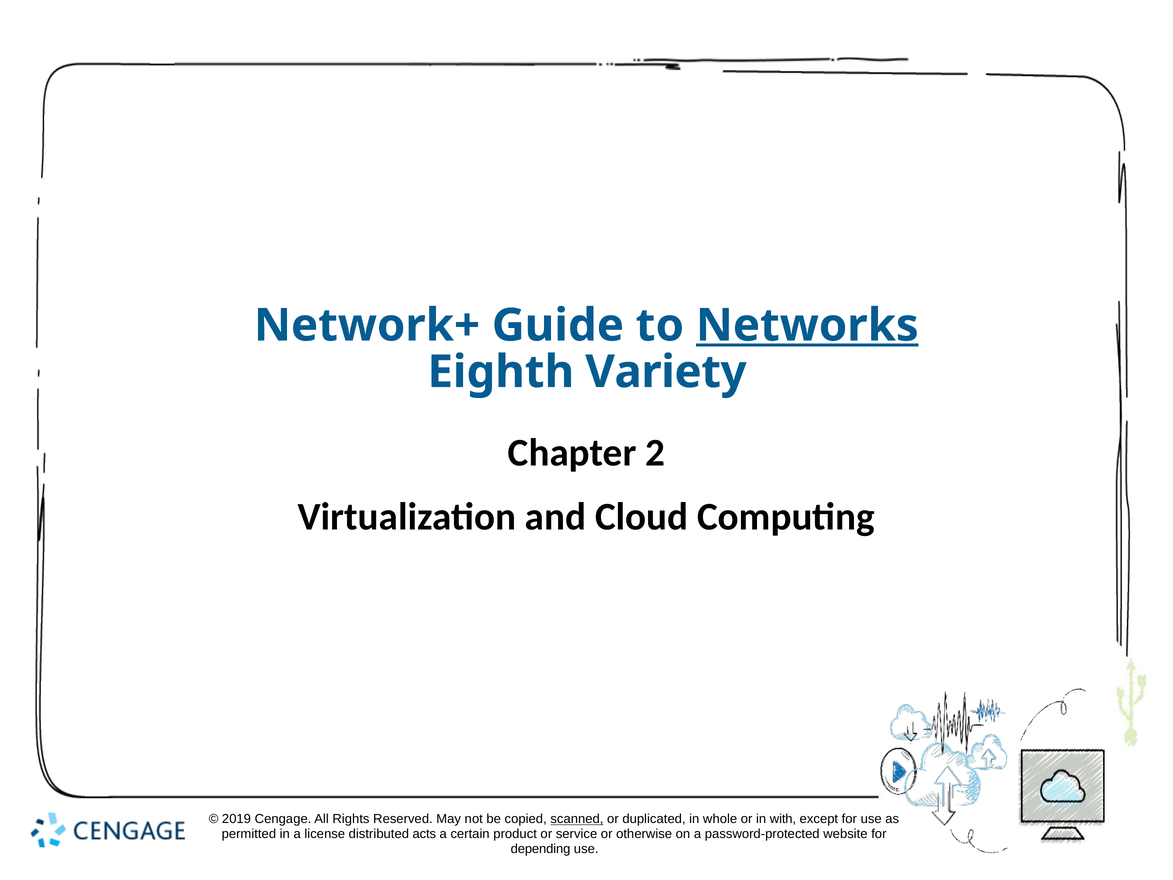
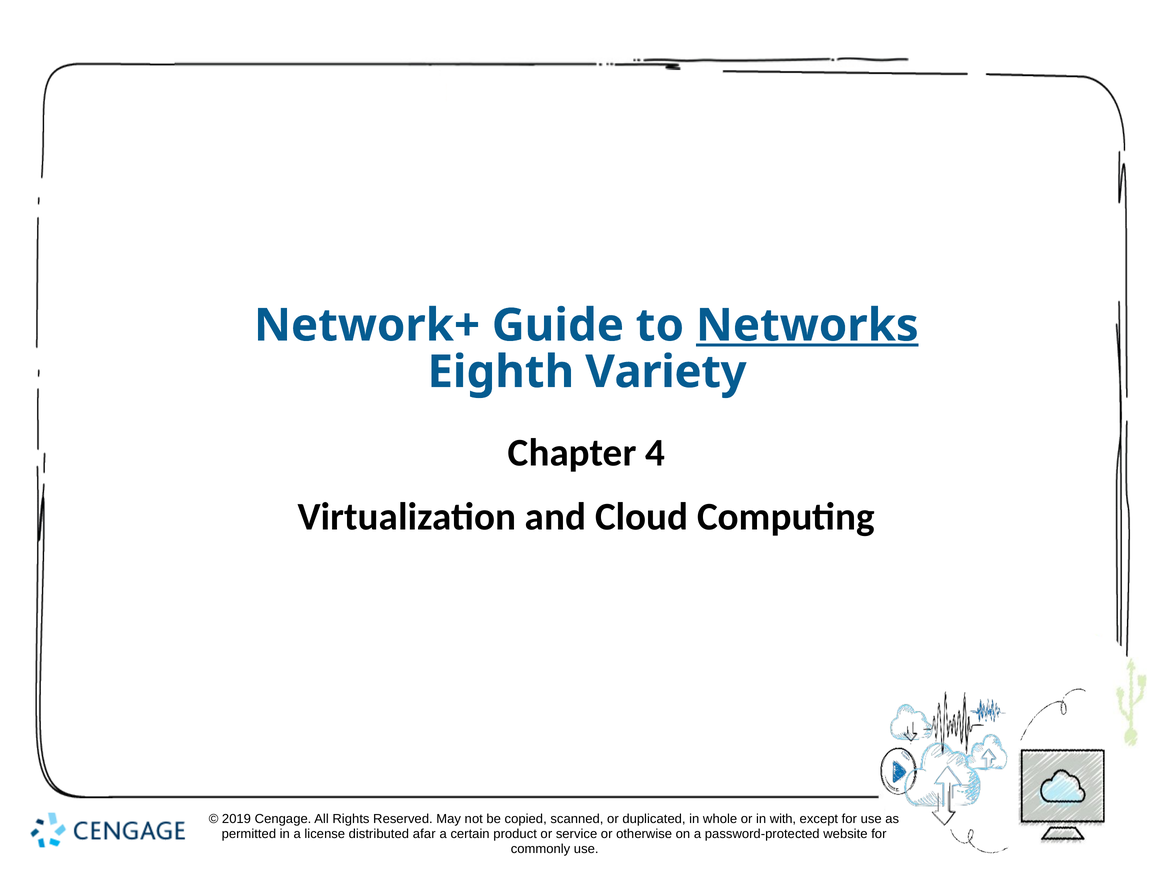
2: 2 -> 4
scanned underline: present -> none
acts: acts -> afar
depending: depending -> commonly
